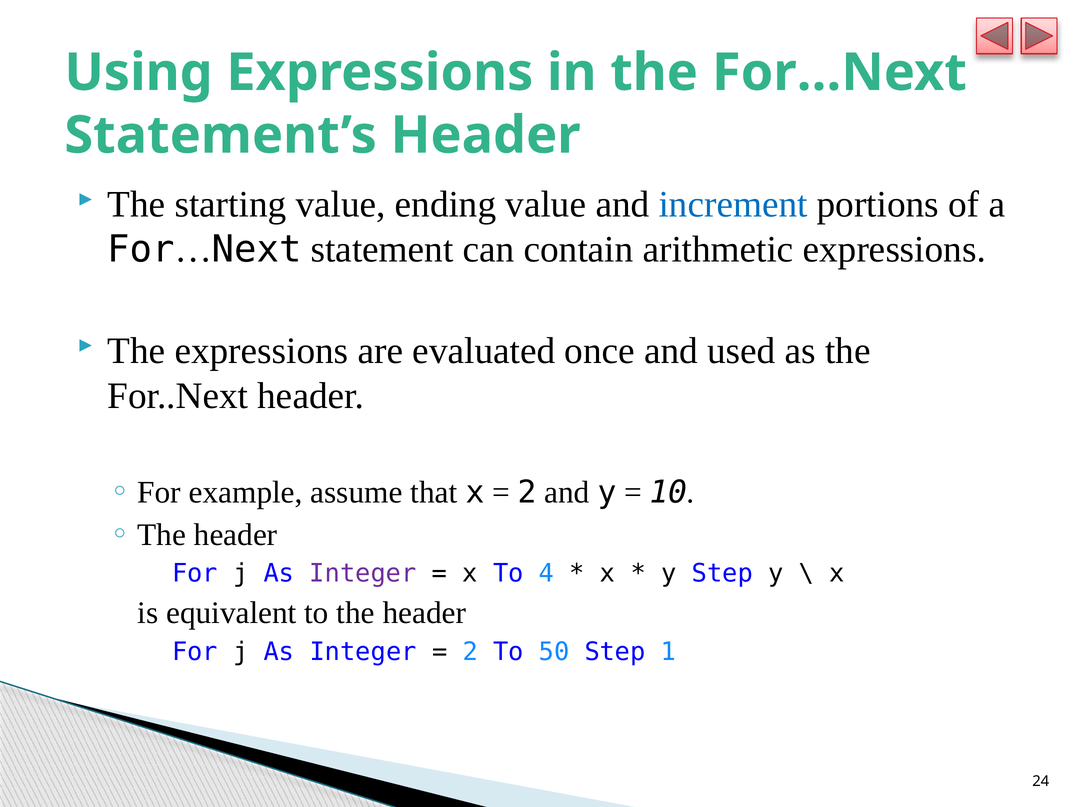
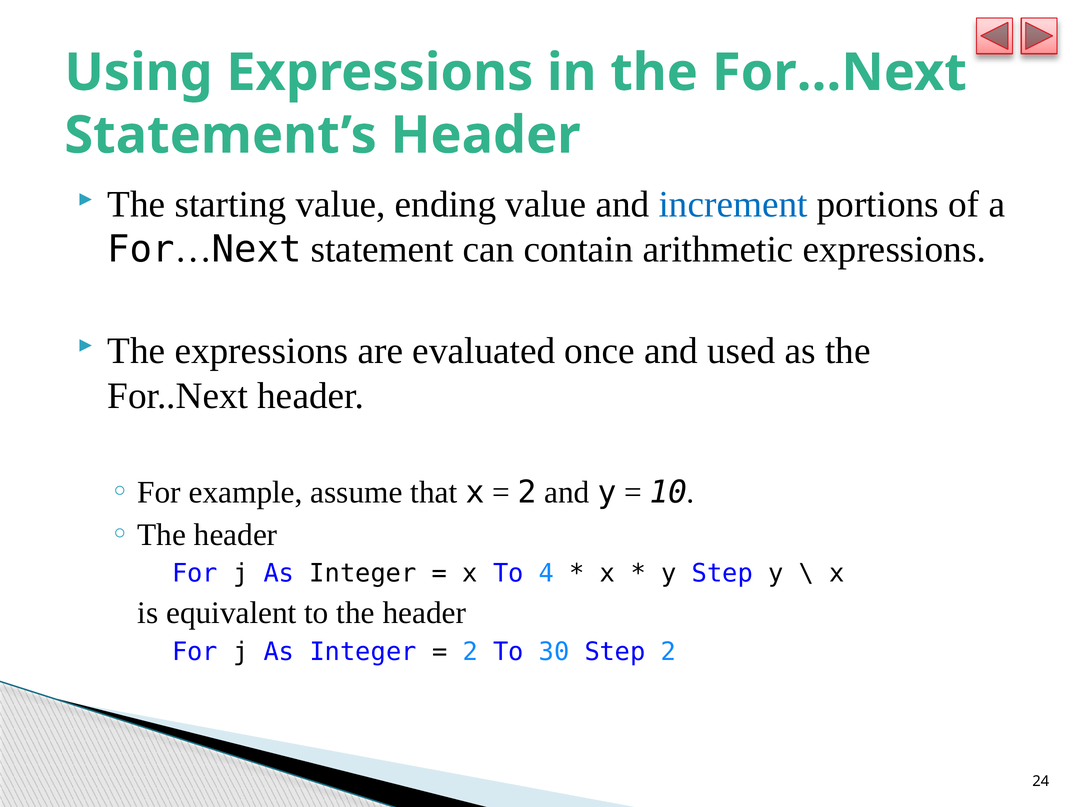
Integer at (363, 573) colour: purple -> black
50: 50 -> 30
Step 1: 1 -> 2
